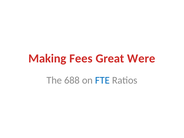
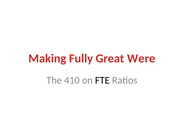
Fees: Fees -> Fully
688: 688 -> 410
FTE colour: blue -> black
